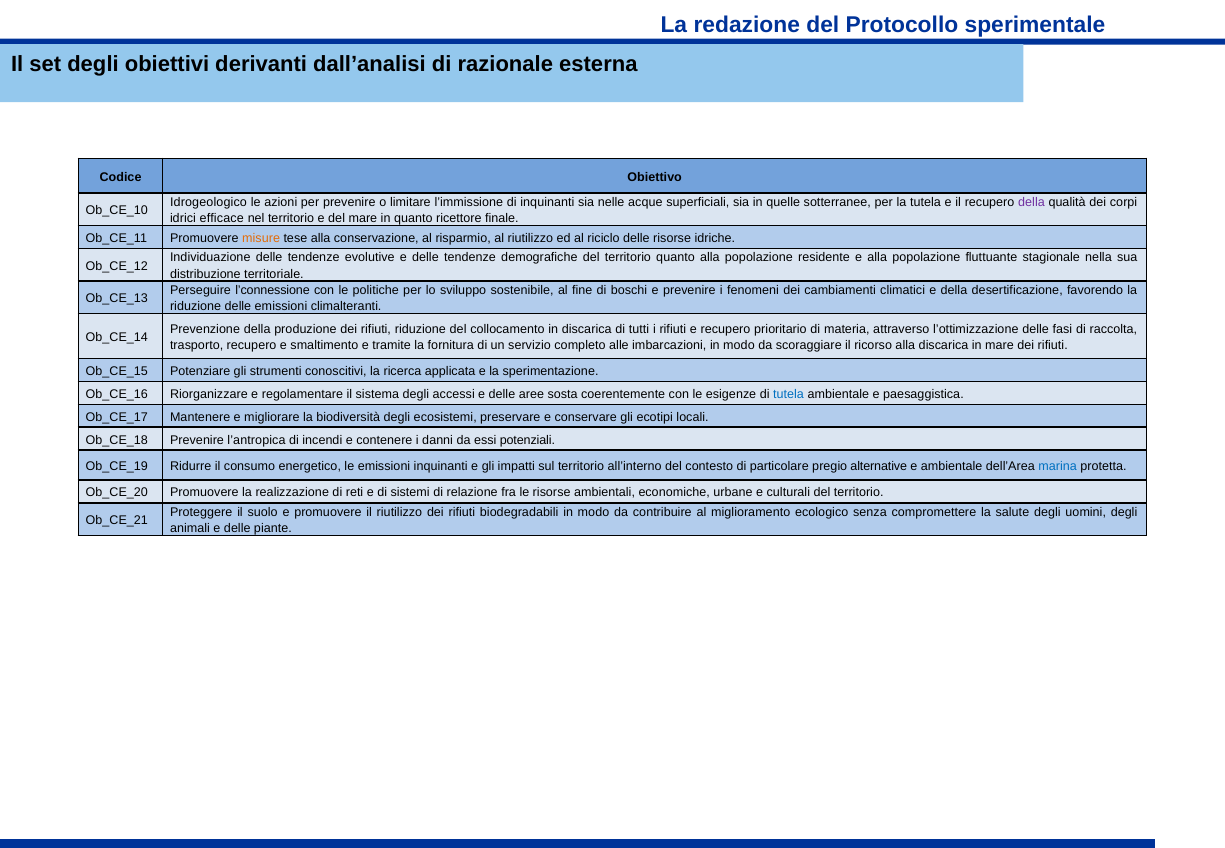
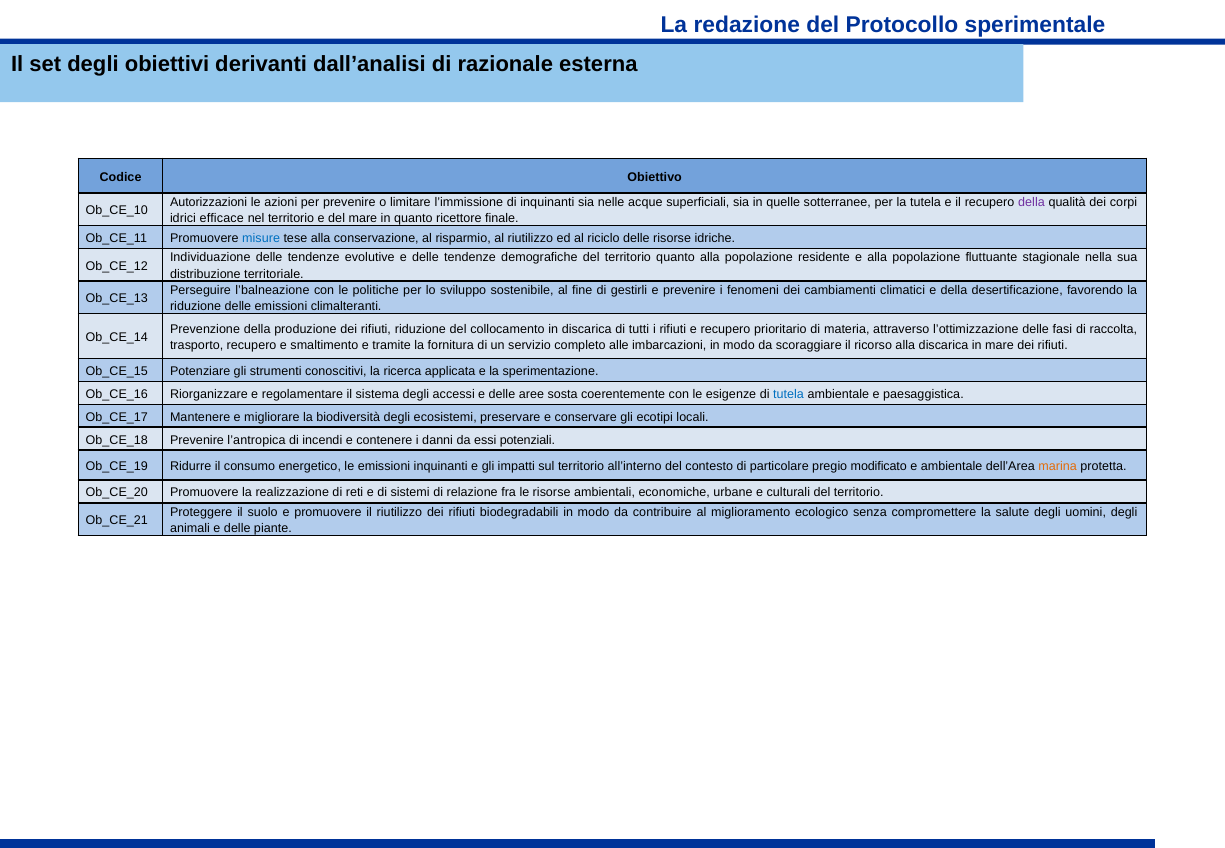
Idrogeologico: Idrogeologico -> Autorizzazioni
misure colour: orange -> blue
l’connessione: l’connessione -> l’balneazione
boschi: boschi -> gestirli
alternative: alternative -> modificato
marina colour: blue -> orange
